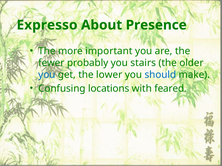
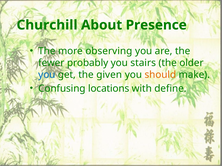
Expresso: Expresso -> Churchill
important: important -> observing
lower: lower -> given
should colour: blue -> orange
feared: feared -> define
